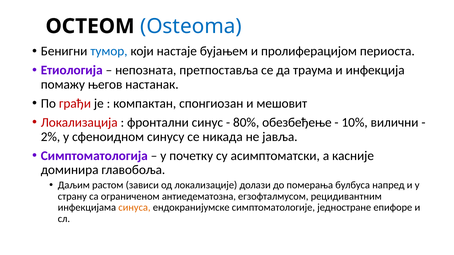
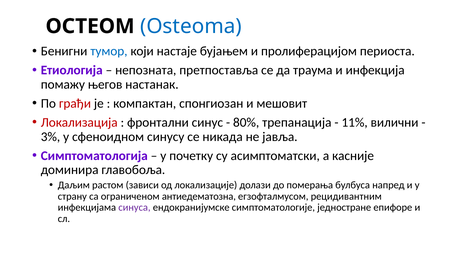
обезбеђење: обезбеђење -> трепанација
10%: 10% -> 11%
2%: 2% -> 3%
синуса colour: orange -> purple
